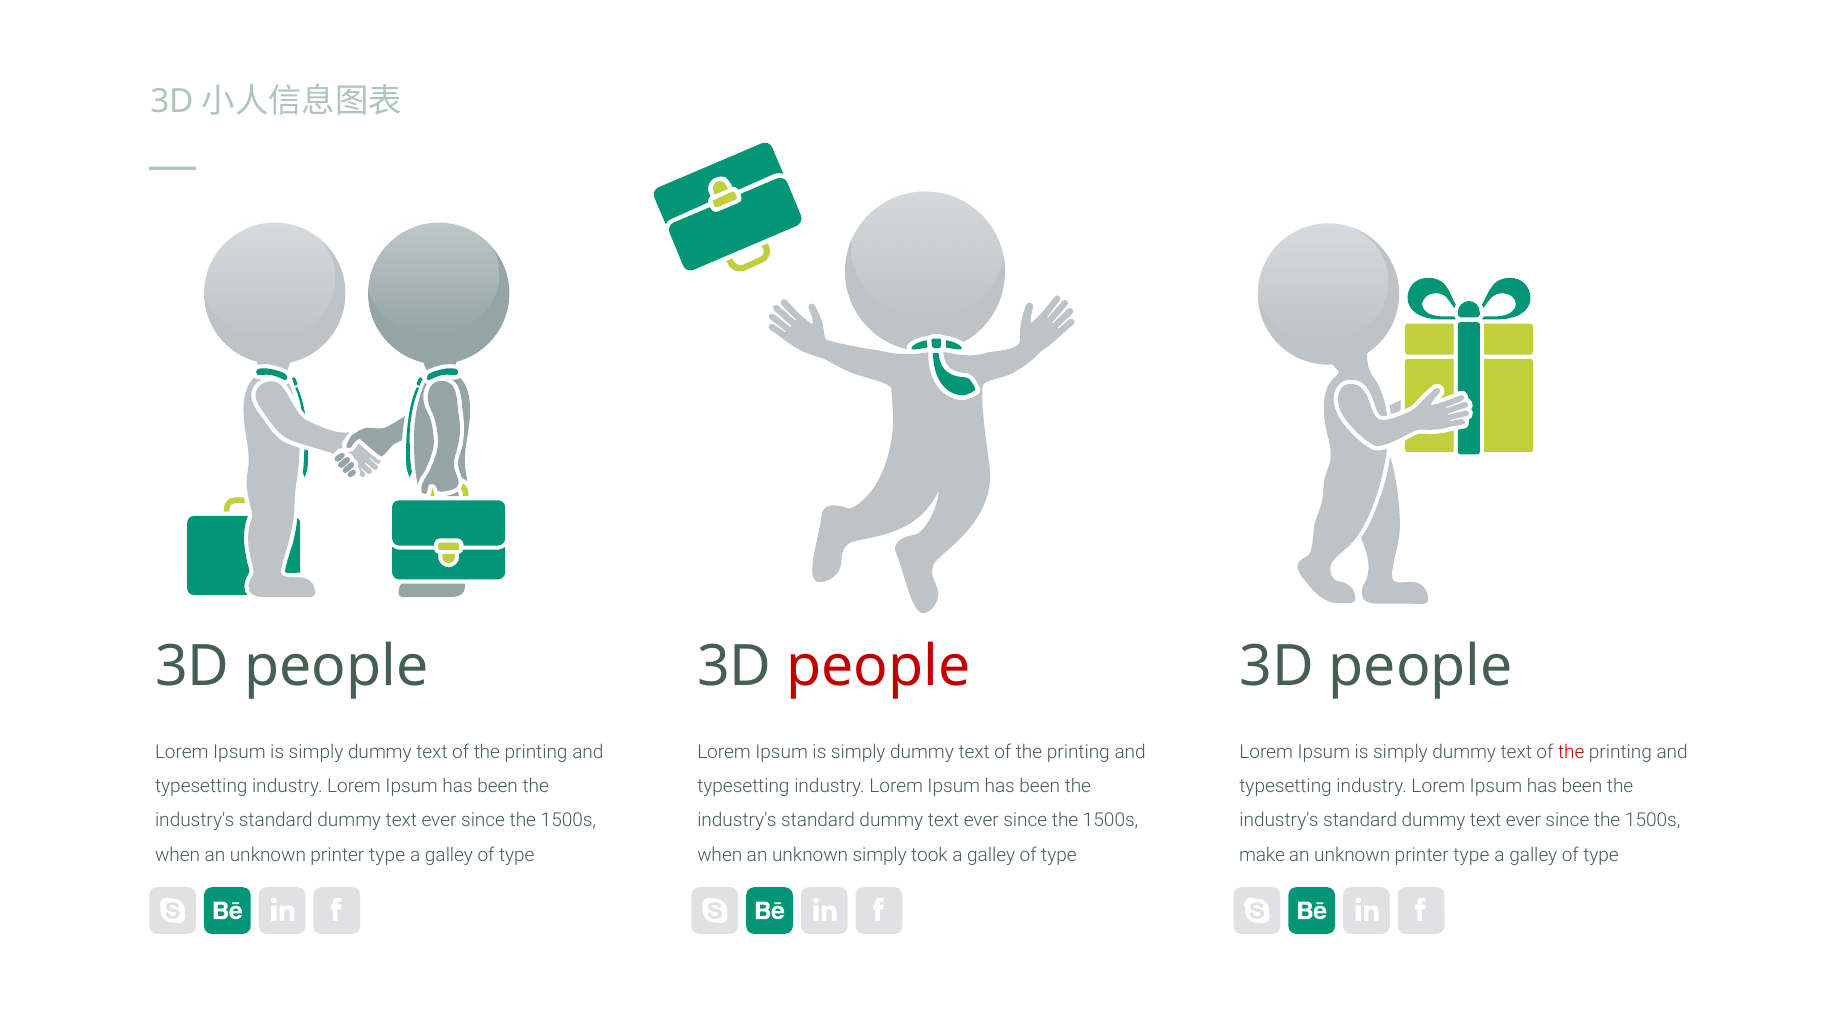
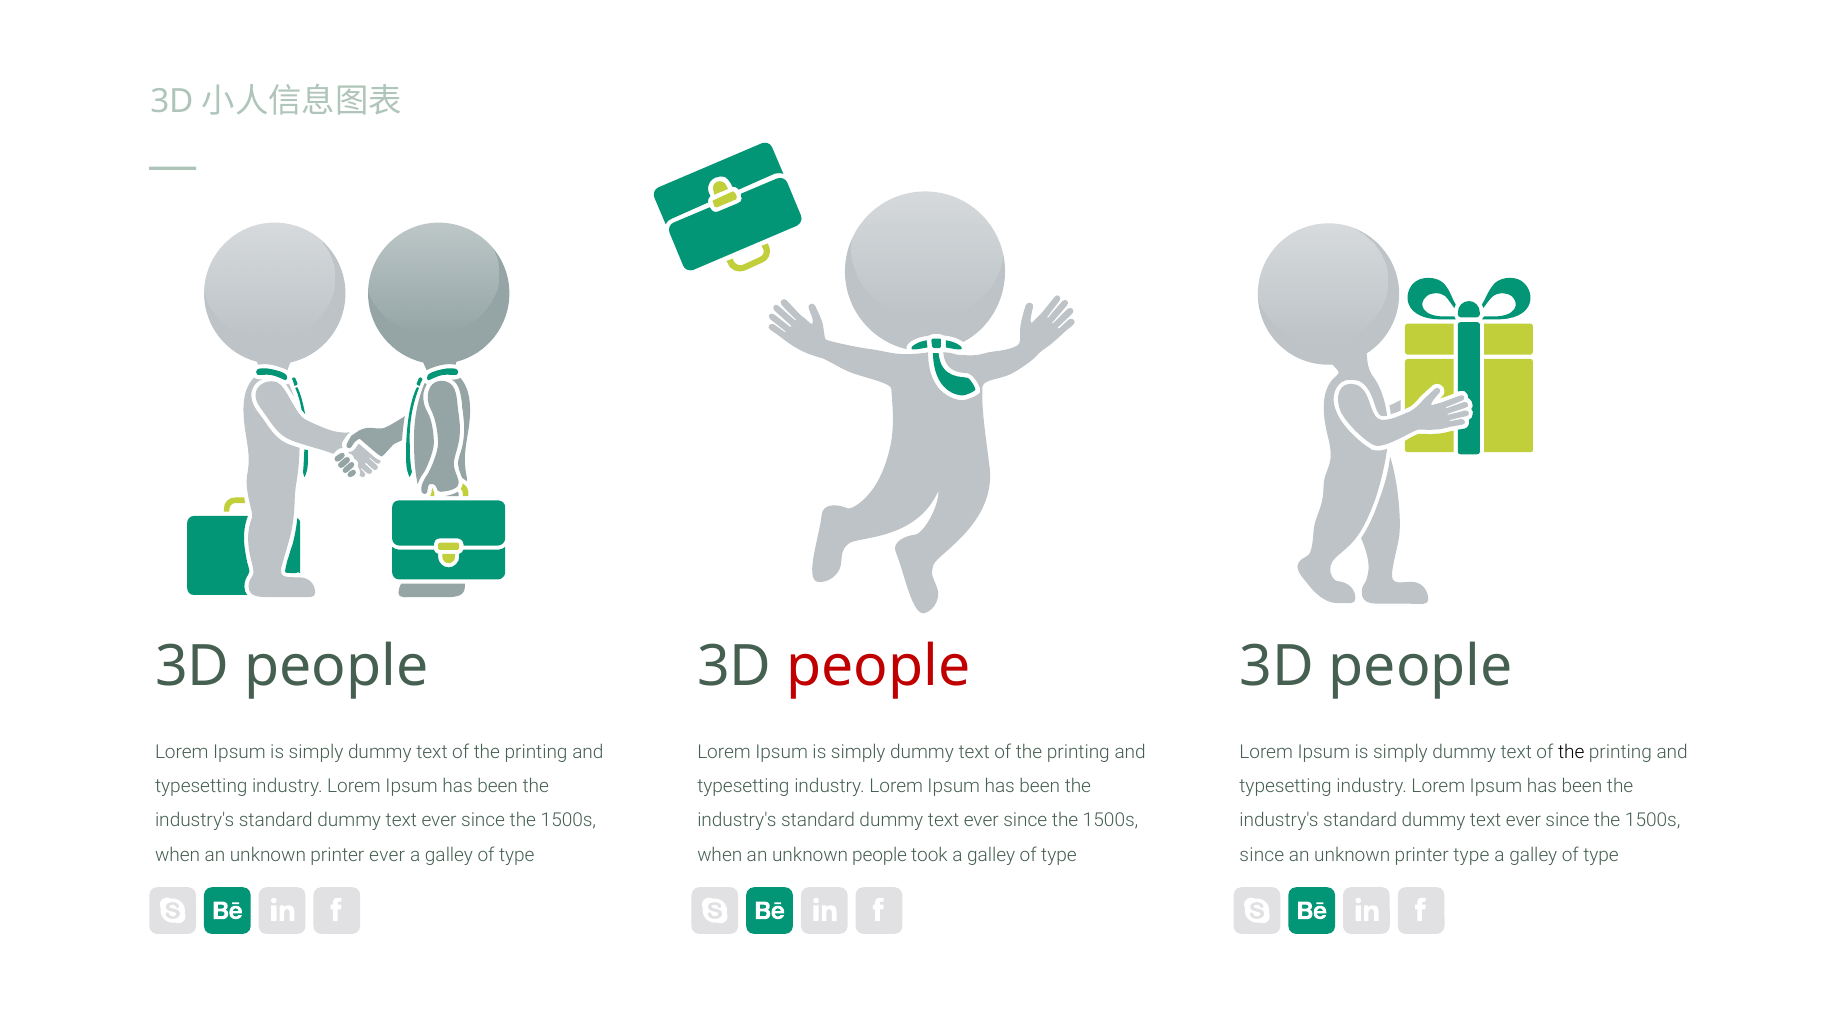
the at (1571, 752) colour: red -> black
type at (387, 855): type -> ever
unknown simply: simply -> people
make at (1262, 855): make -> since
